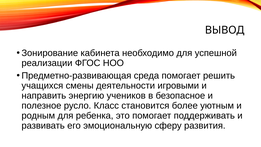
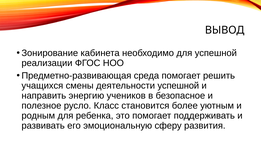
деятельности игровыми: игровыми -> успешной
